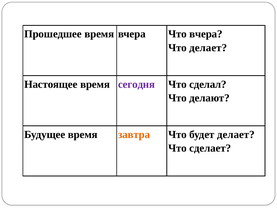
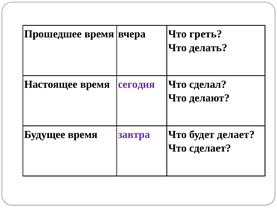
Что вчера: вчера -> греть
Что делает: делает -> делать
завтра colour: orange -> purple
